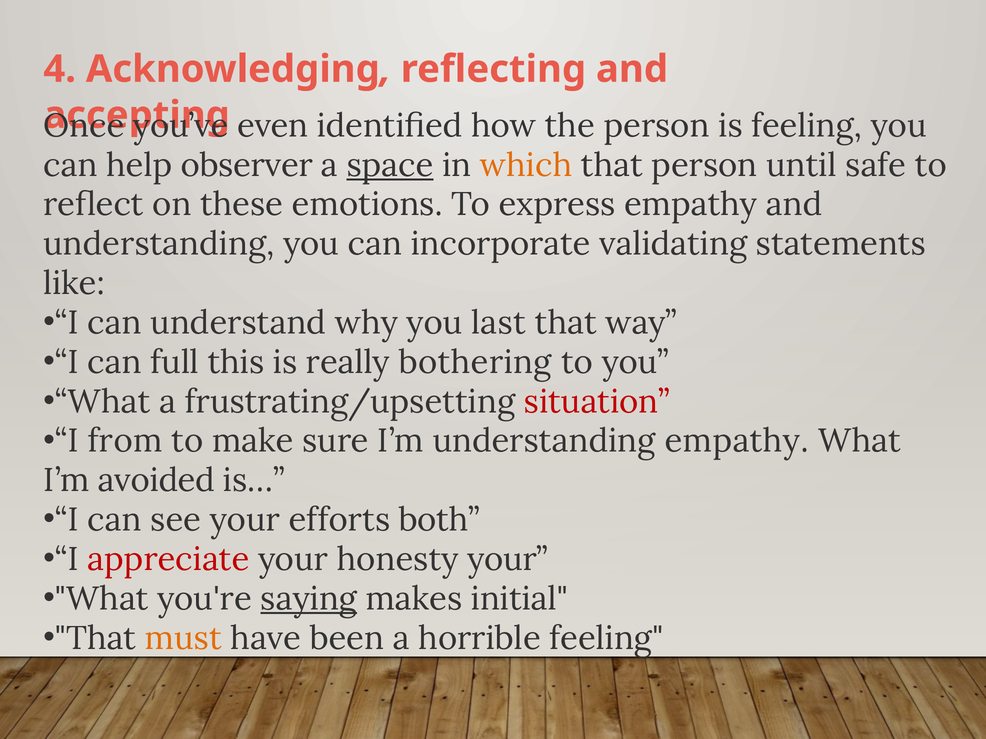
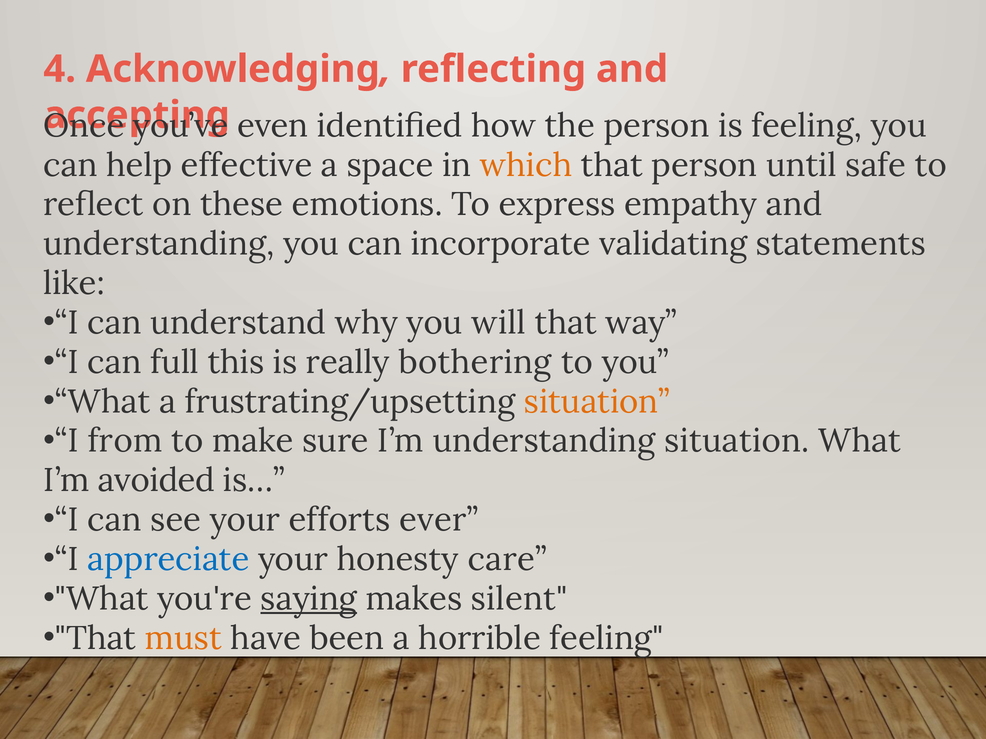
observer: observer -> effective
space underline: present -> none
last: last -> will
situation at (597, 402) colour: red -> orange
understanding empathy: empathy -> situation
both: both -> ever
appreciate colour: red -> blue
honesty your: your -> care
initial: initial -> silent
